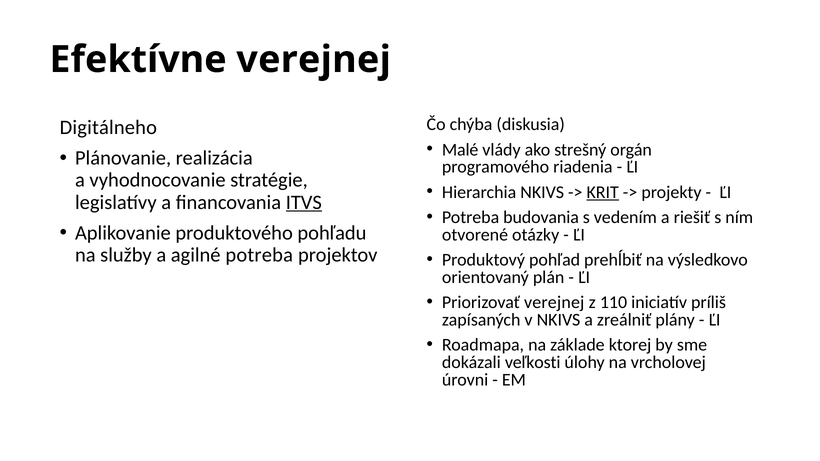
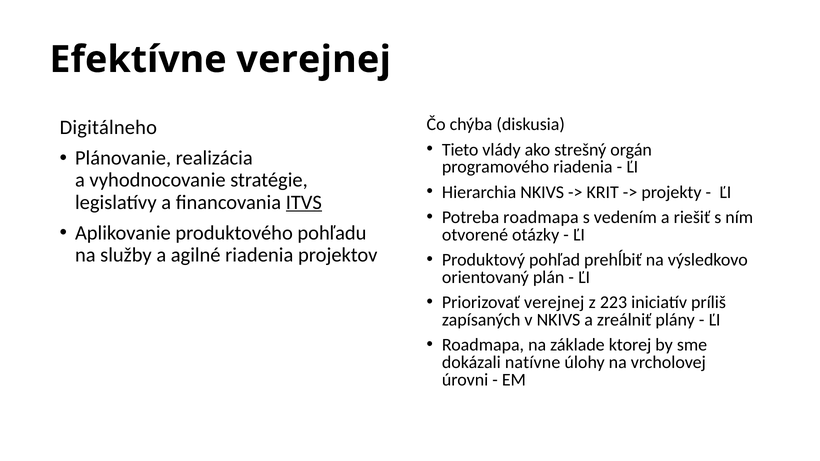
Malé: Malé -> Tieto
KRIT underline: present -> none
Potreba budovania: budovania -> roadmapa
agilné potreba: potreba -> riadenia
110: 110 -> 223
veľkosti: veľkosti -> natívne
